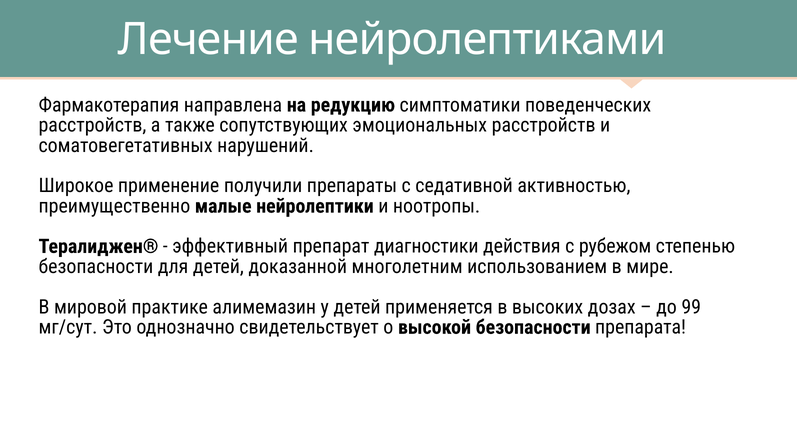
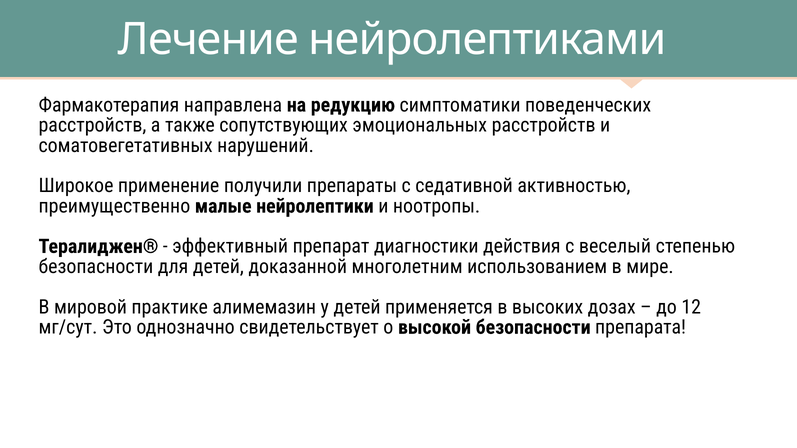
рубежом: рубежом -> веселый
99: 99 -> 12
